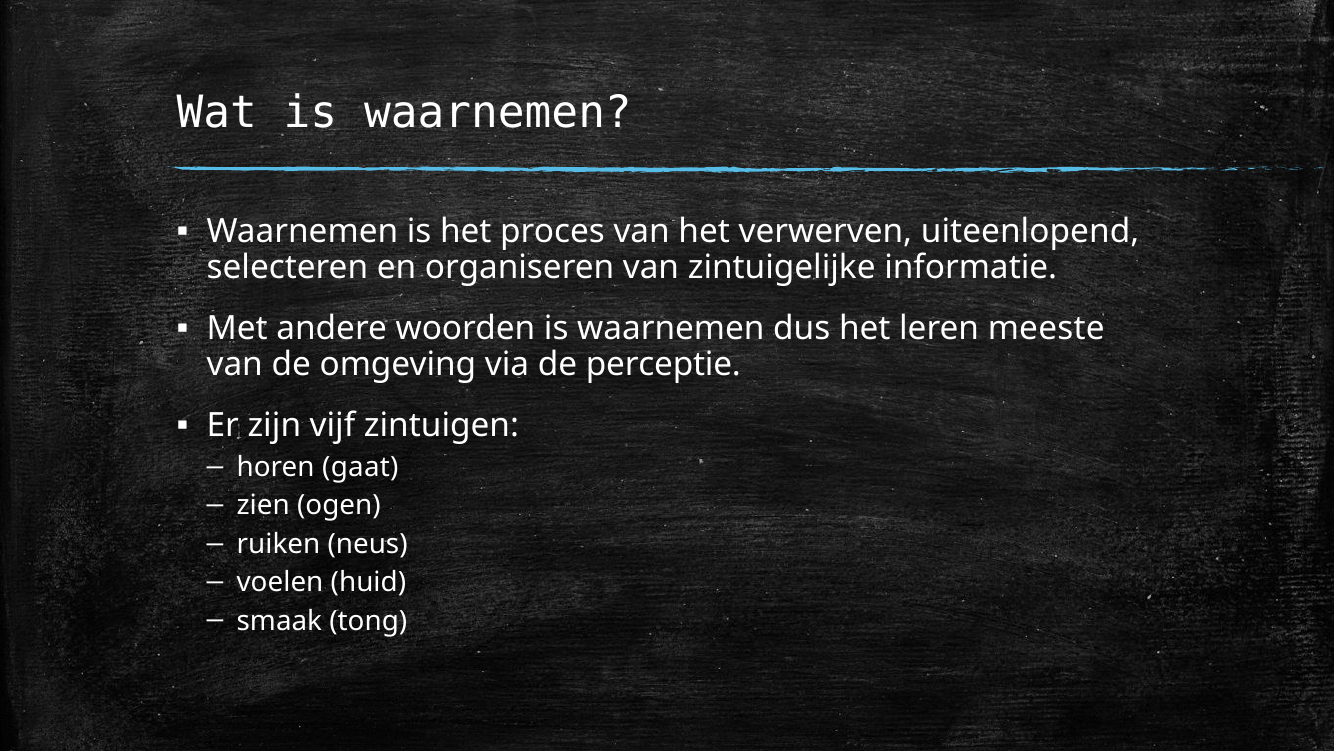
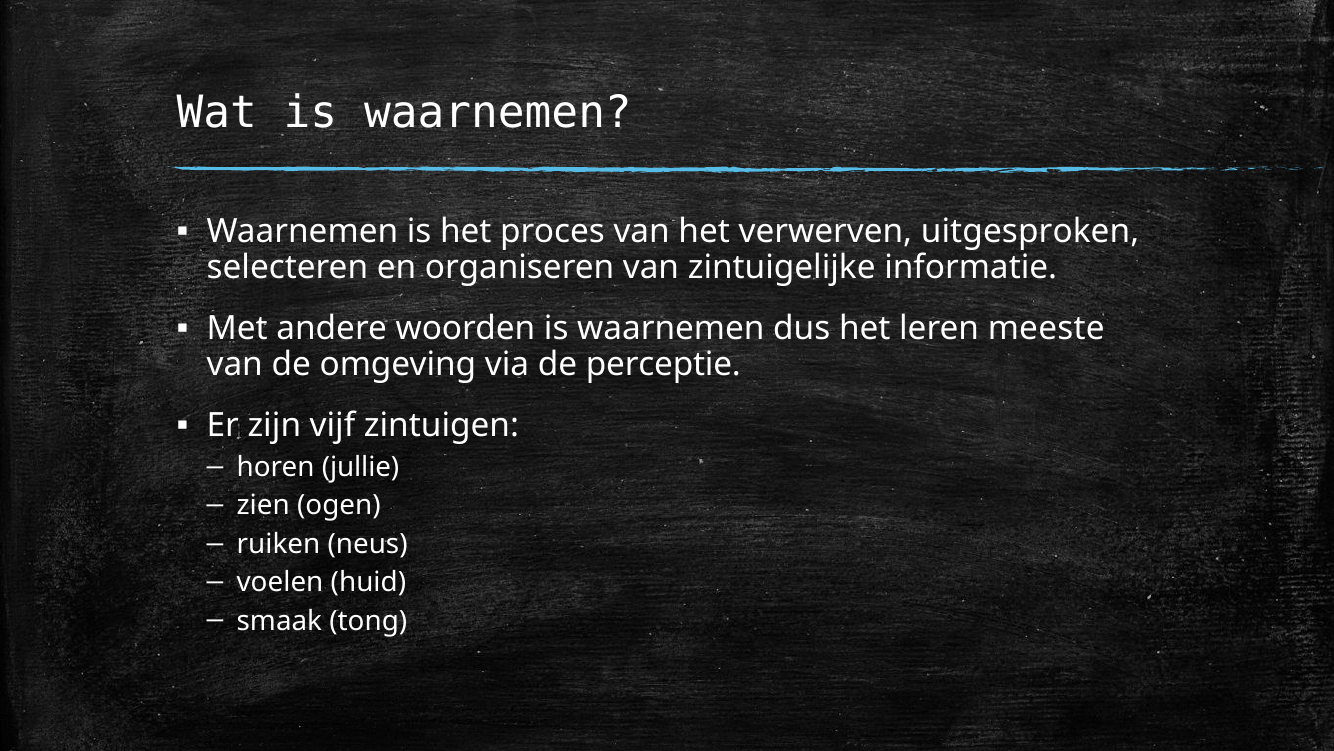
uiteenlopend: uiteenlopend -> uitgesproken
gaat: gaat -> jullie
